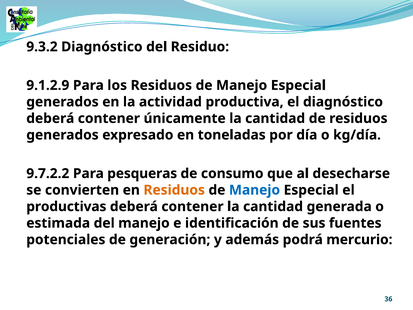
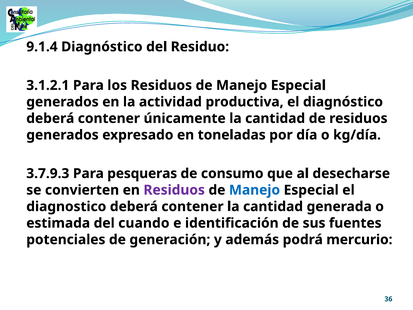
9.3.2: 9.3.2 -> 9.1.4
9.1.2.9: 9.1.2.9 -> 3.1.2.1
9.7.2.2: 9.7.2.2 -> 3.7.9.3
Residuos at (174, 190) colour: orange -> purple
productivas: productivas -> diagnostico
del manejo: manejo -> cuando
